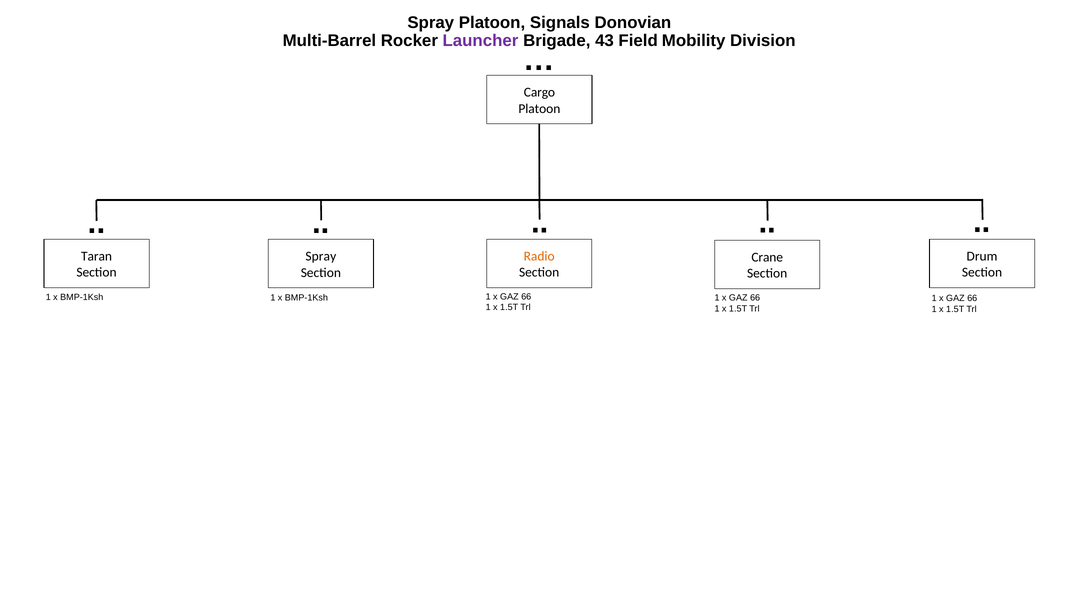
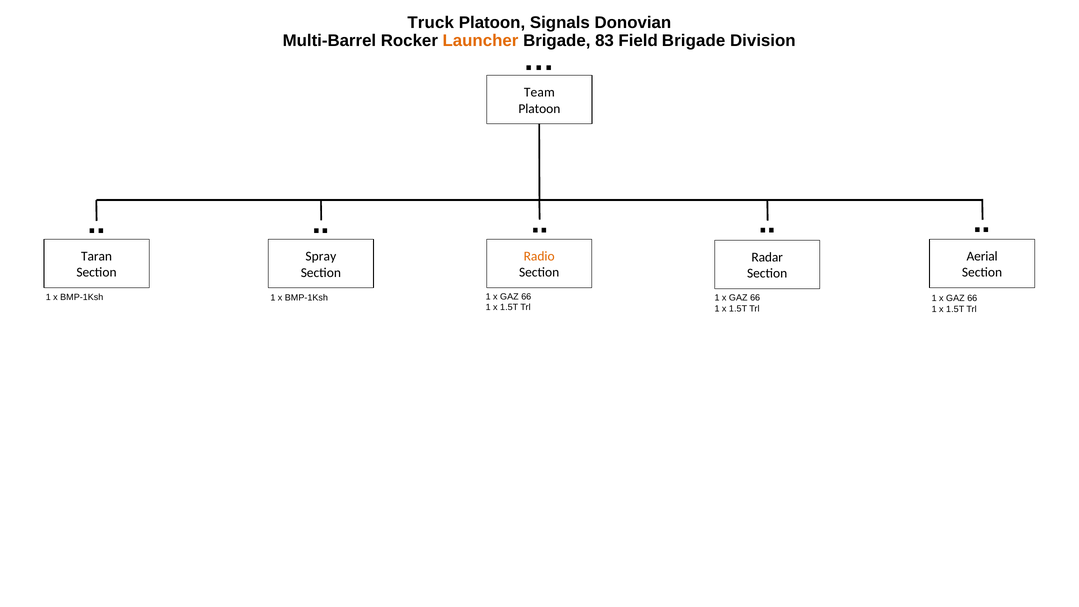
Spray at (431, 23): Spray -> Truck
Launcher colour: purple -> orange
43: 43 -> 83
Field Mobility: Mobility -> Brigade
Cargo: Cargo -> Team
Drum: Drum -> Aerial
Crane: Crane -> Radar
